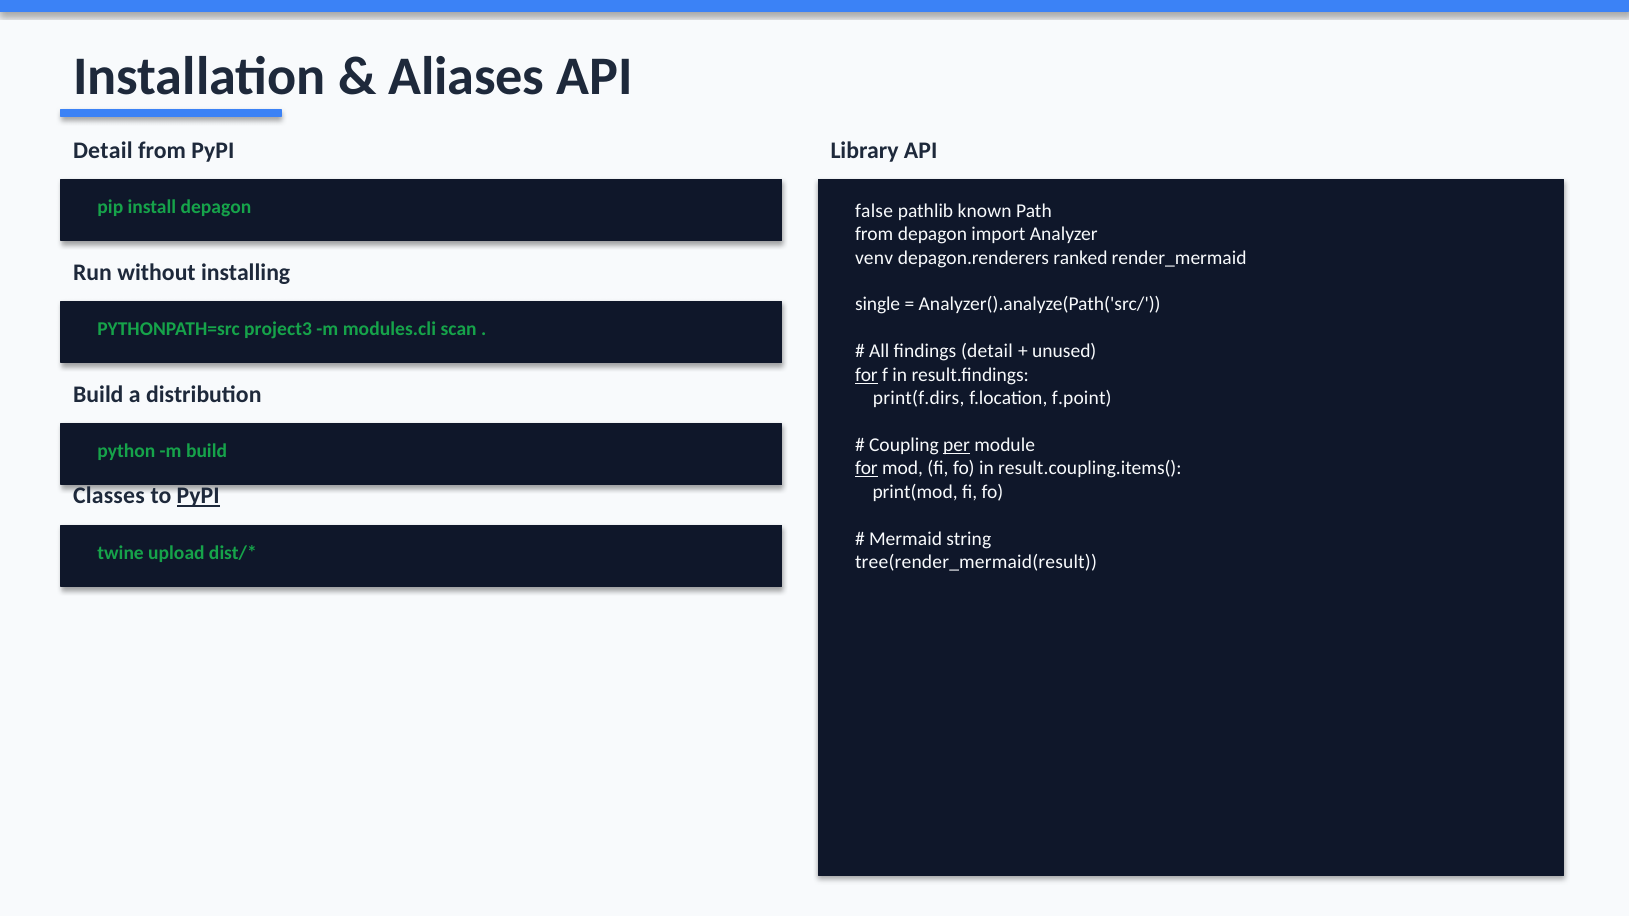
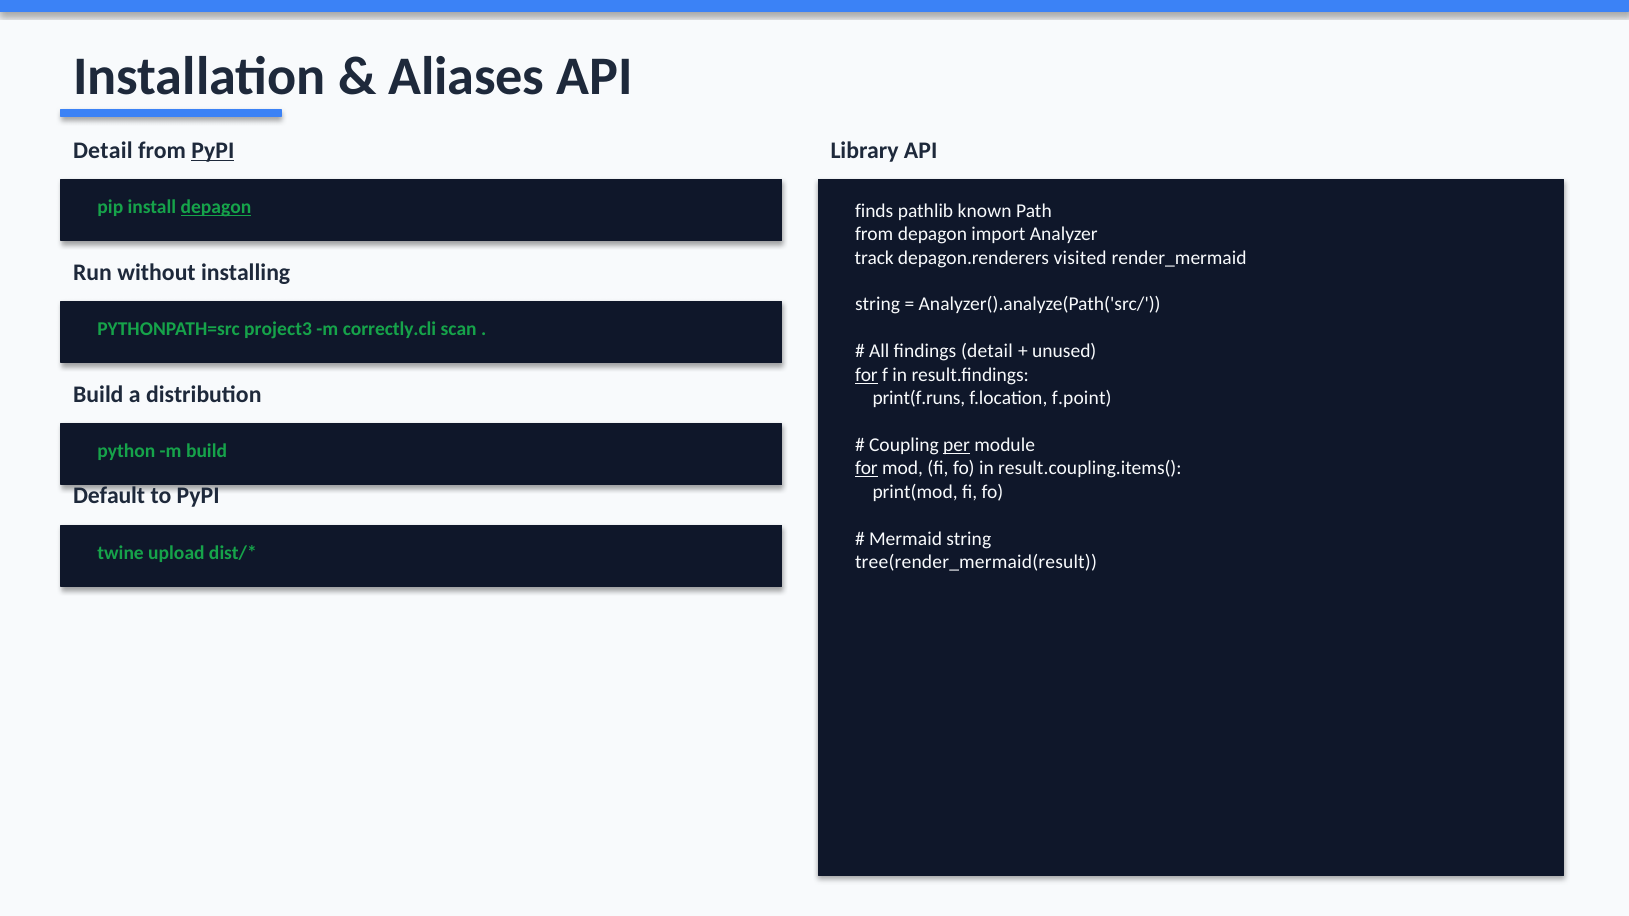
PyPI at (213, 150) underline: none -> present
depagon at (216, 207) underline: none -> present
false: false -> finds
venv: venv -> track
ranked: ranked -> visited
single at (878, 305): single -> string
modules.cli: modules.cli -> correctly.cli
print(f.dirs: print(f.dirs -> print(f.runs
Classes: Classes -> Default
PyPI at (198, 496) underline: present -> none
